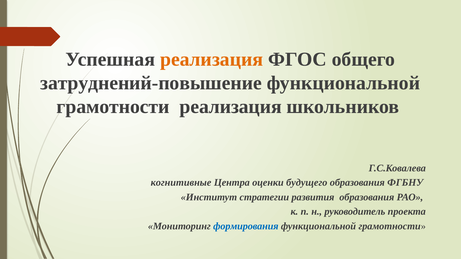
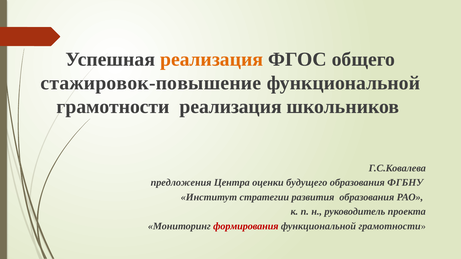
затруднений-повышение: затруднений-повышение -> стажировок-повышение
когнитивные: когнитивные -> предложения
формирования colour: blue -> red
